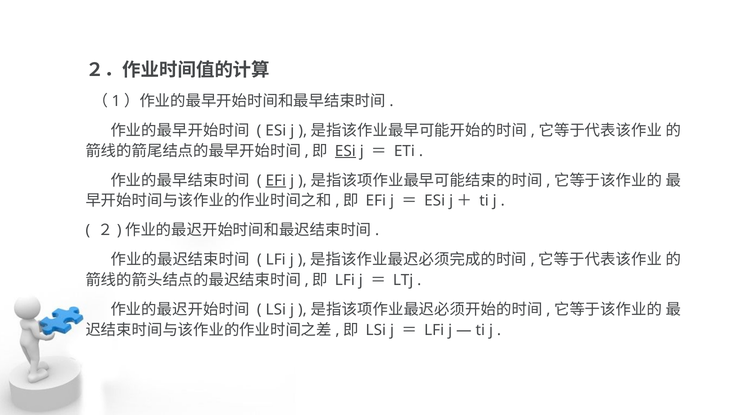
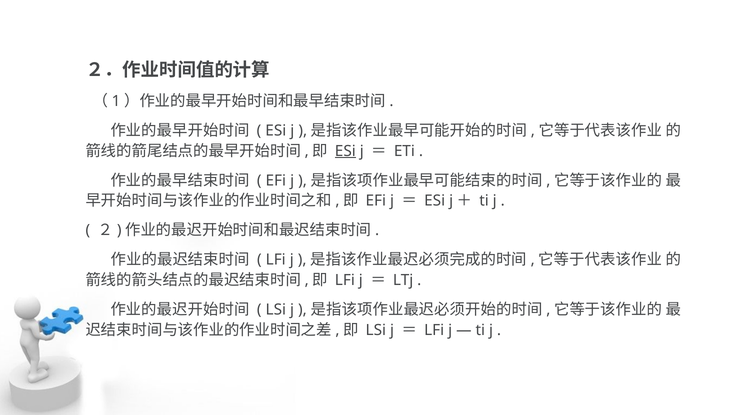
EFi at (276, 180) underline: present -> none
